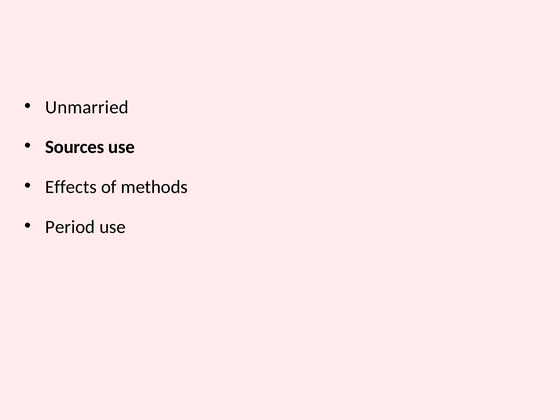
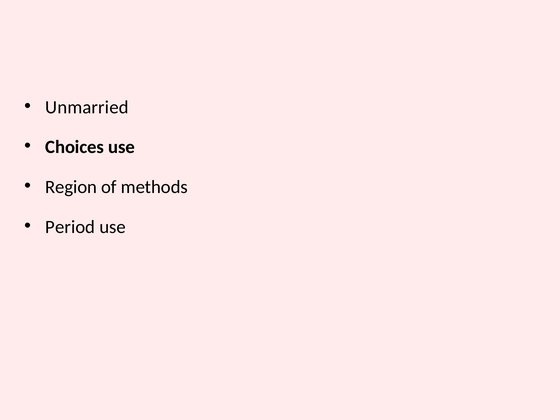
Sources: Sources -> Choices
Effects: Effects -> Region
